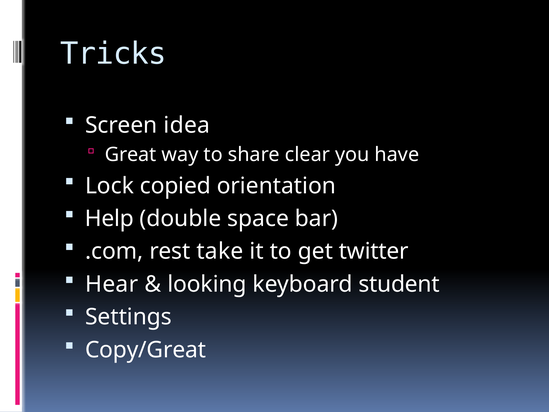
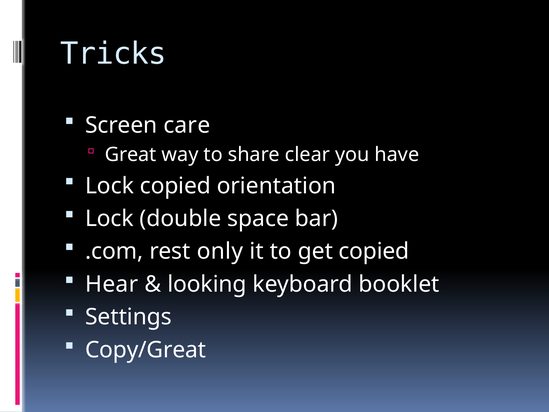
idea: idea -> care
Help at (109, 218): Help -> Lock
take: take -> only
get twitter: twitter -> copied
student: student -> booklet
